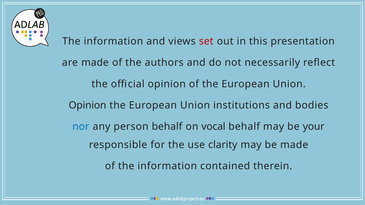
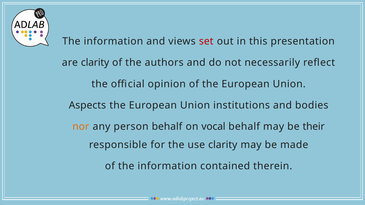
are made: made -> clarity
Opinion at (87, 105): Opinion -> Aspects
nor colour: blue -> orange
your: your -> their
